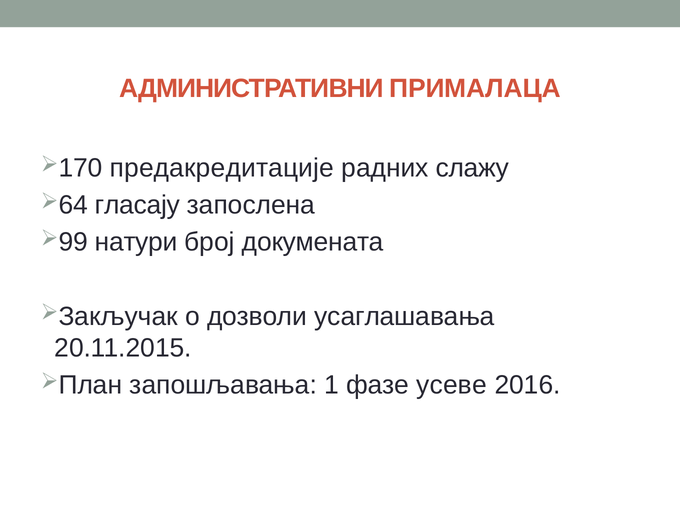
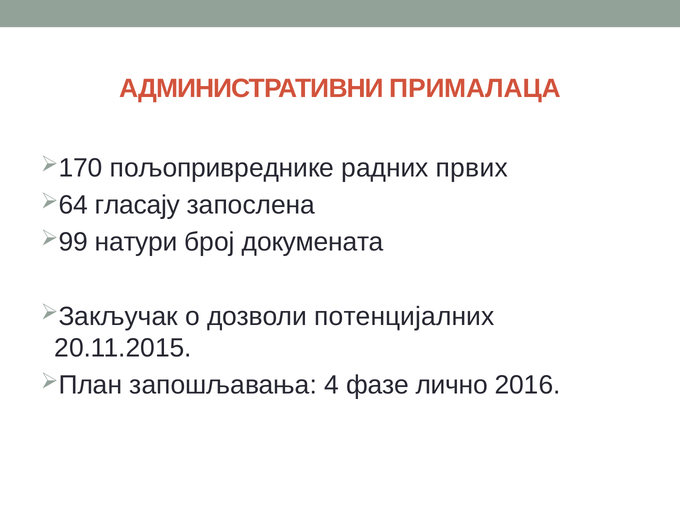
предакредитације: предакредитације -> пољопривреднике
слажу: слажу -> првих
усаглашавања: усаглашавања -> потенцијалних
1: 1 -> 4
усеве: усеве -> лично
